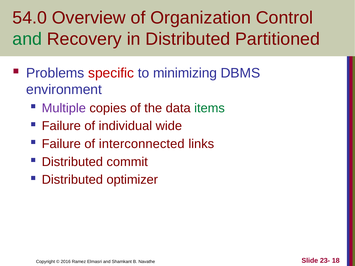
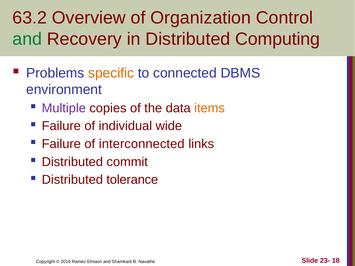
54.0: 54.0 -> 63.2
Partitioned: Partitioned -> Computing
specific colour: red -> orange
minimizing: minimizing -> connected
items colour: green -> orange
optimizer: optimizer -> tolerance
